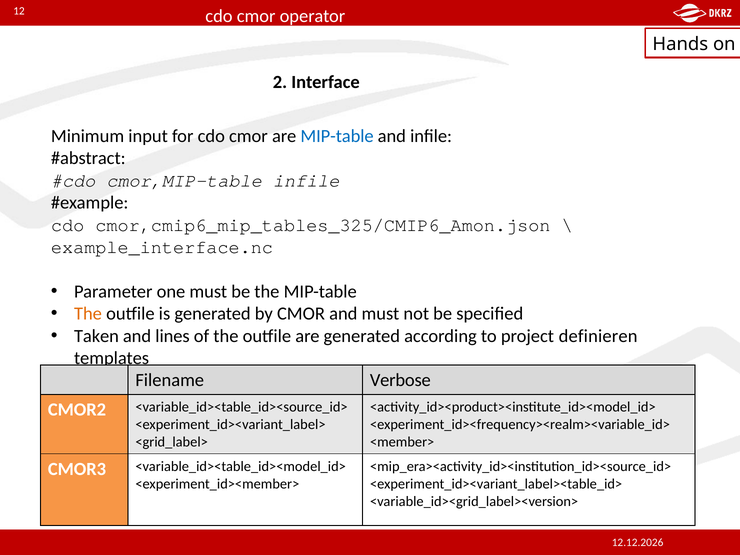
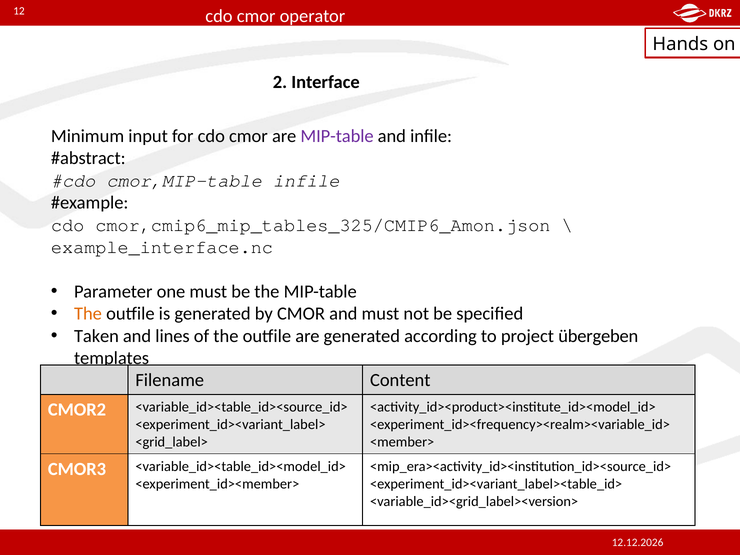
MIP-table at (337, 136) colour: blue -> purple
definieren: definieren -> übergeben
Verbose: Verbose -> Content
